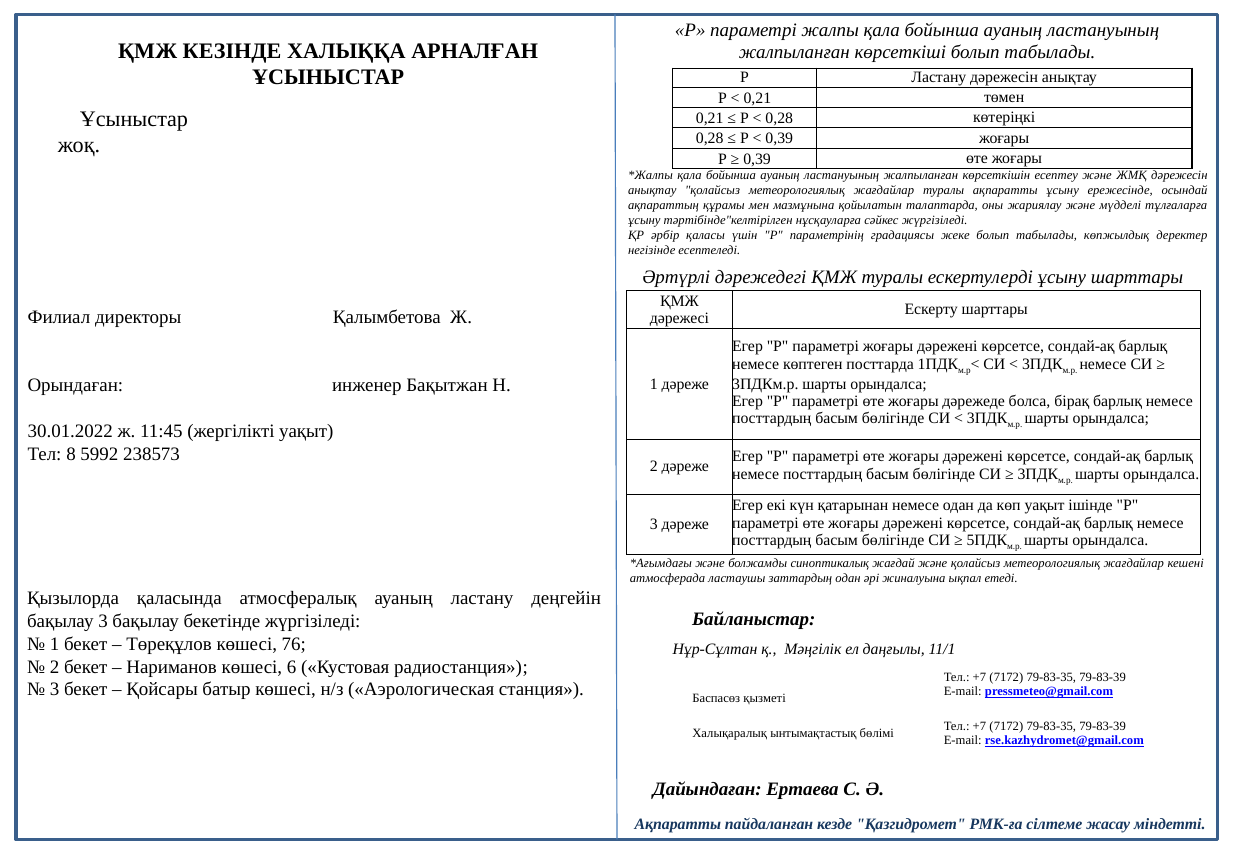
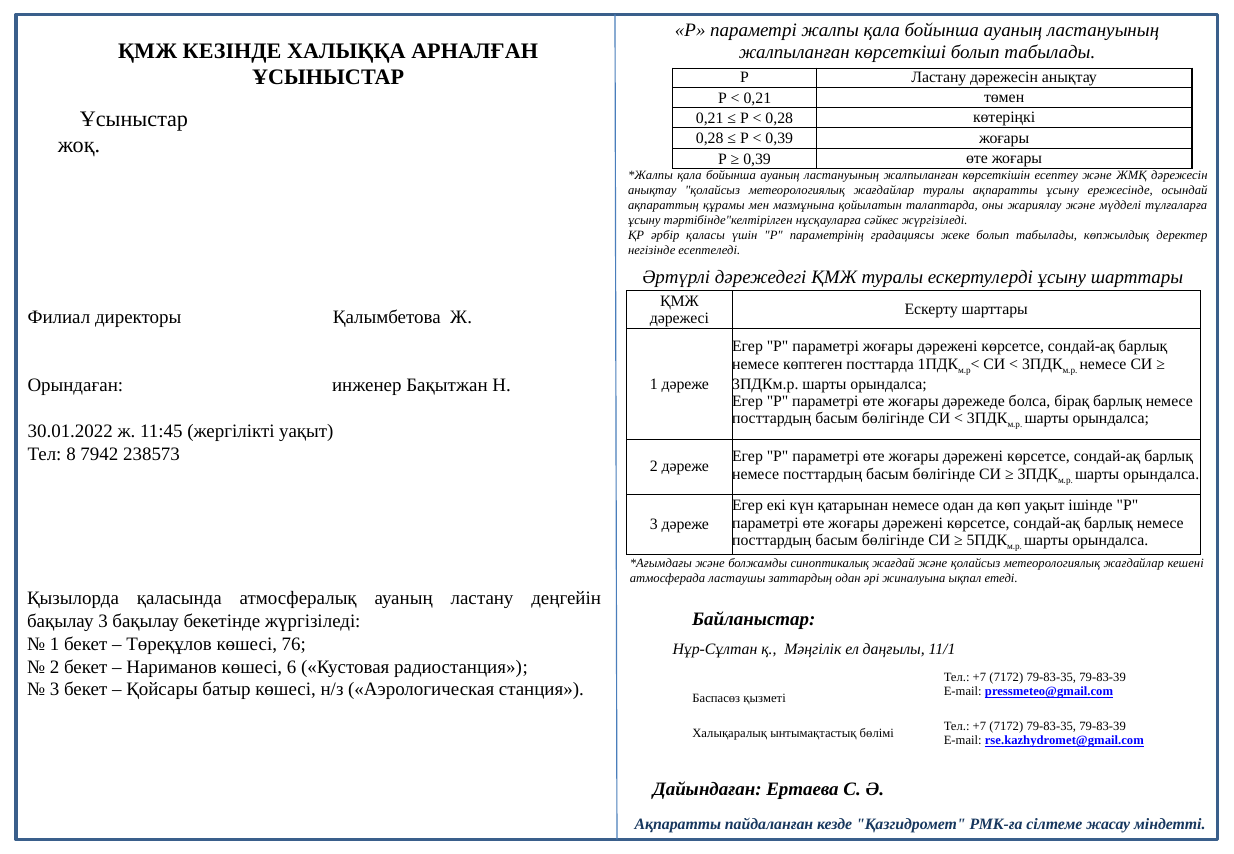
5992: 5992 -> 7942
